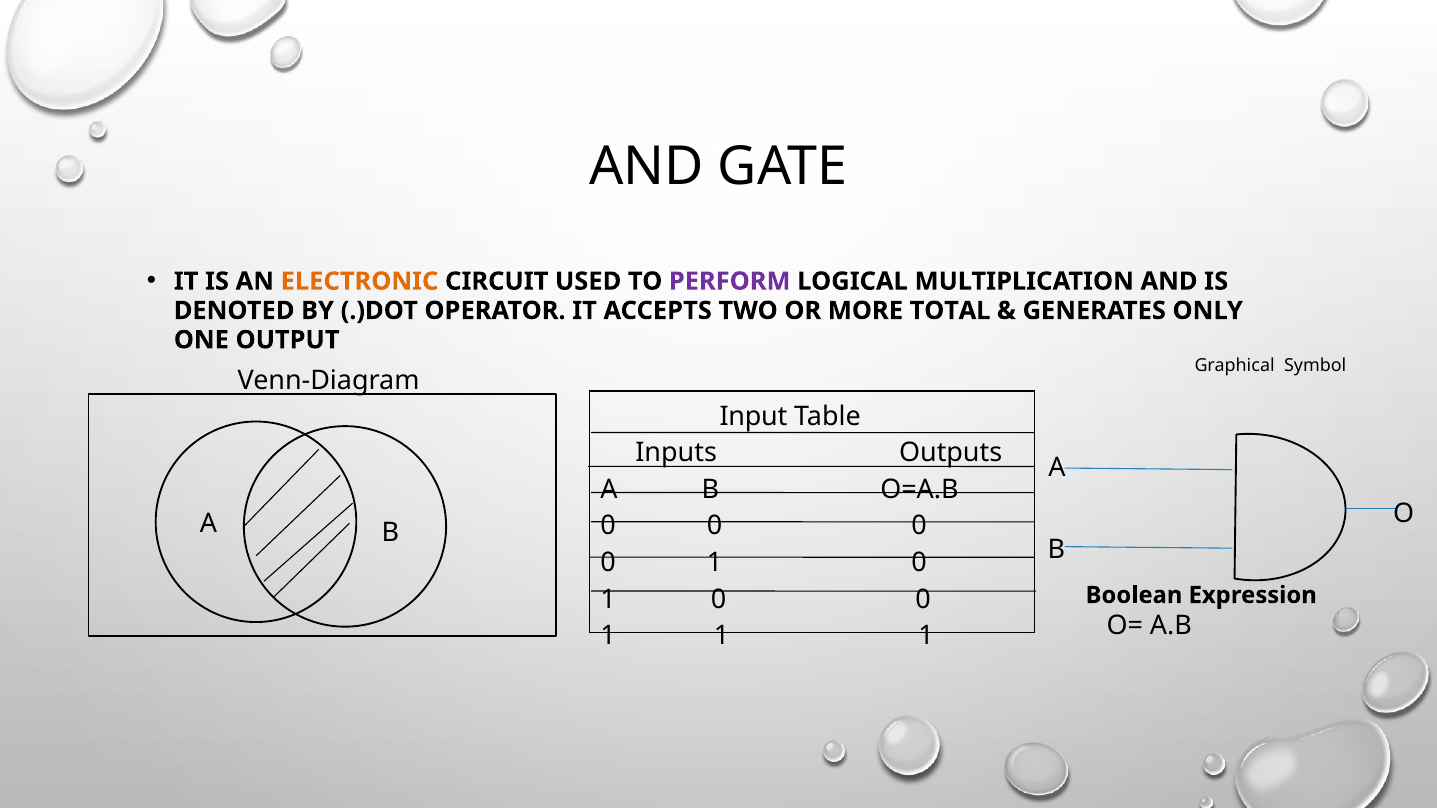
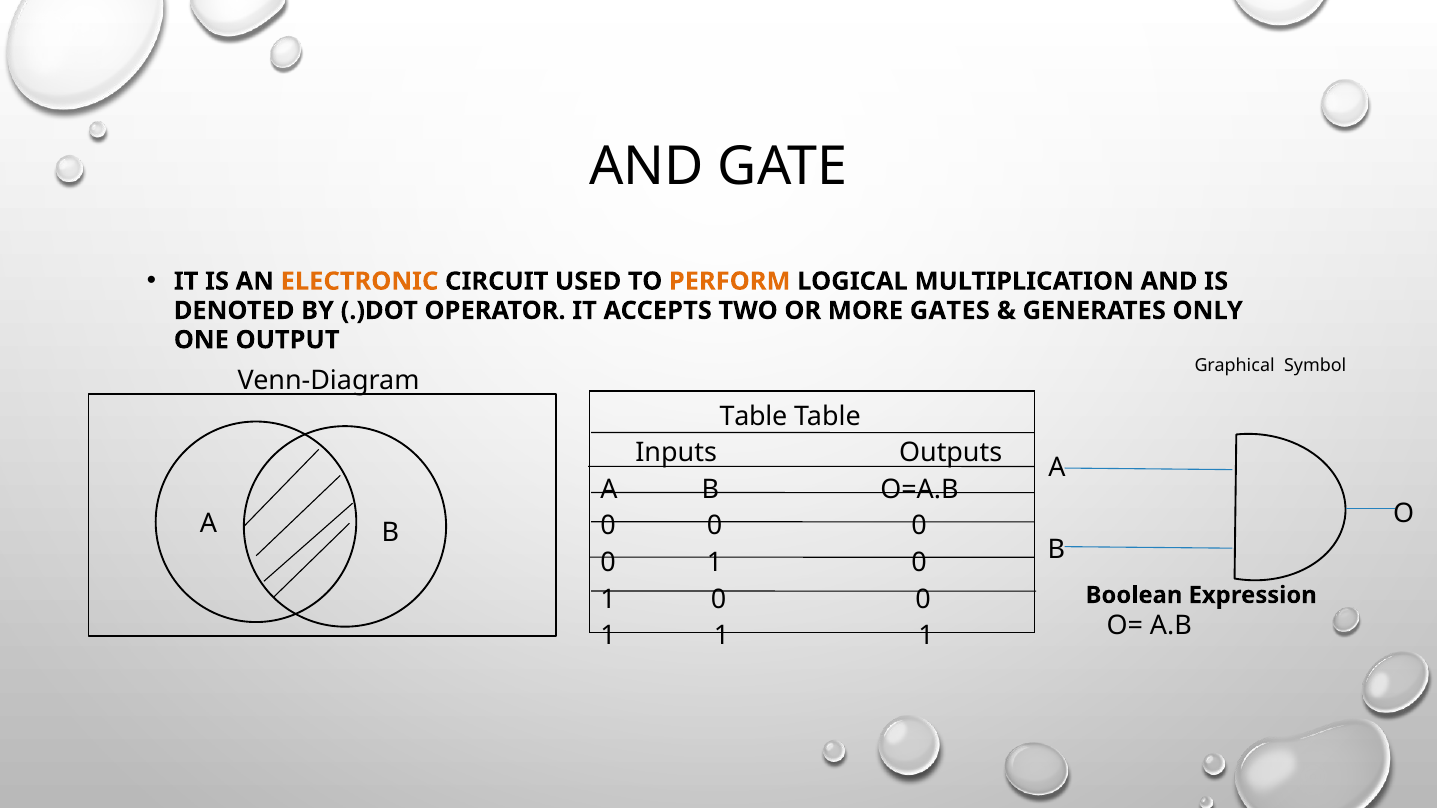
PERFORM colour: purple -> orange
TOTAL: TOTAL -> GATES
Input at (753, 416): Input -> Table
